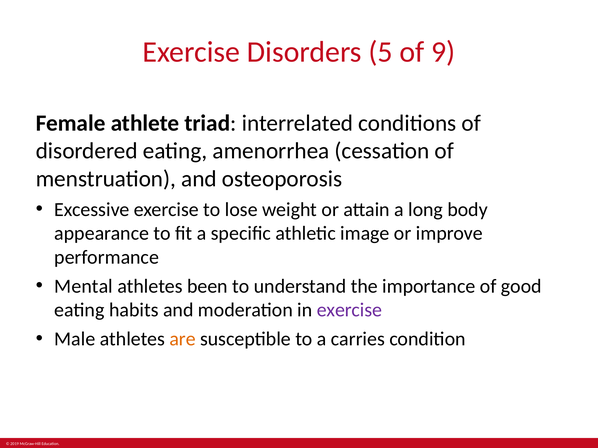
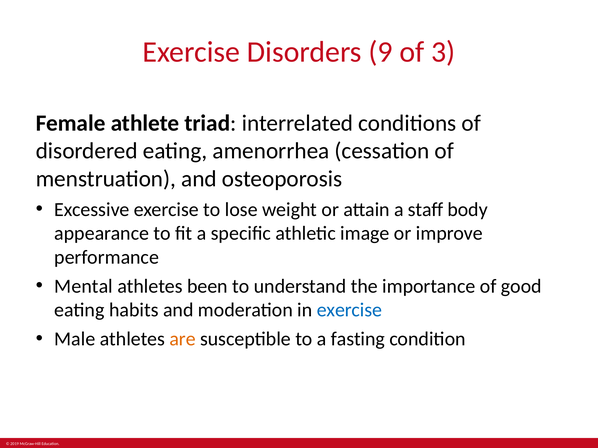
5: 5 -> 9
9: 9 -> 3
long: long -> staff
exercise at (349, 310) colour: purple -> blue
carries: carries -> fasting
